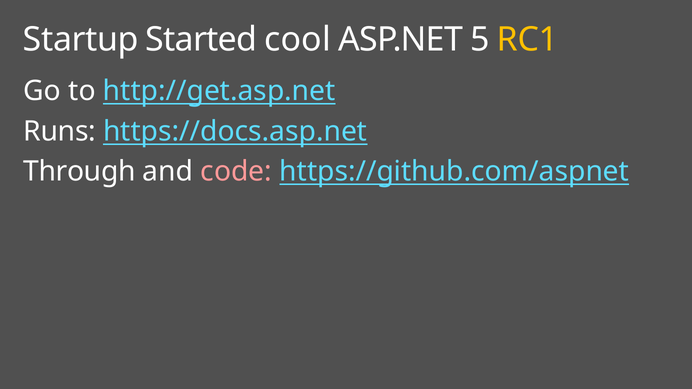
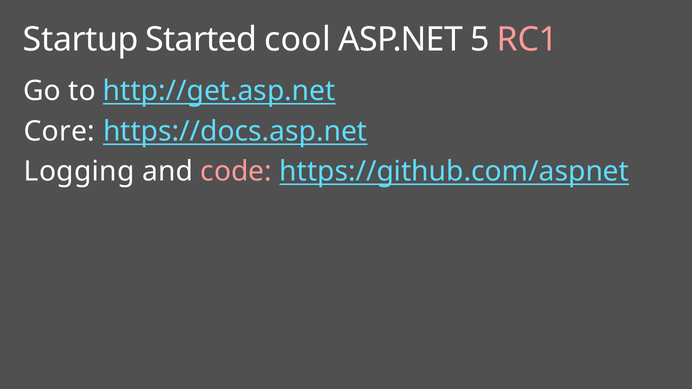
RC1 colour: yellow -> pink
Runs: Runs -> Core
Through: Through -> Logging
